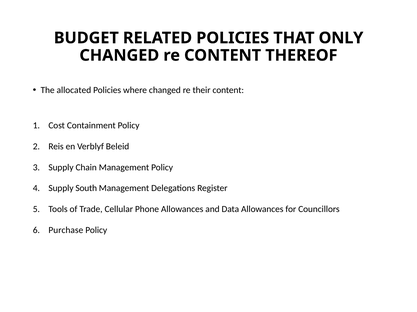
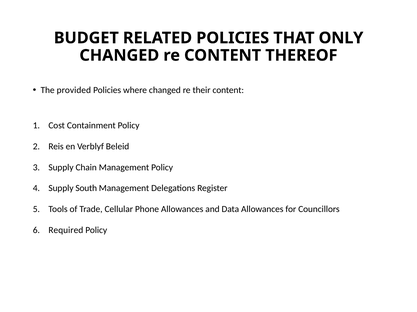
allocated: allocated -> provided
Purchase: Purchase -> Required
